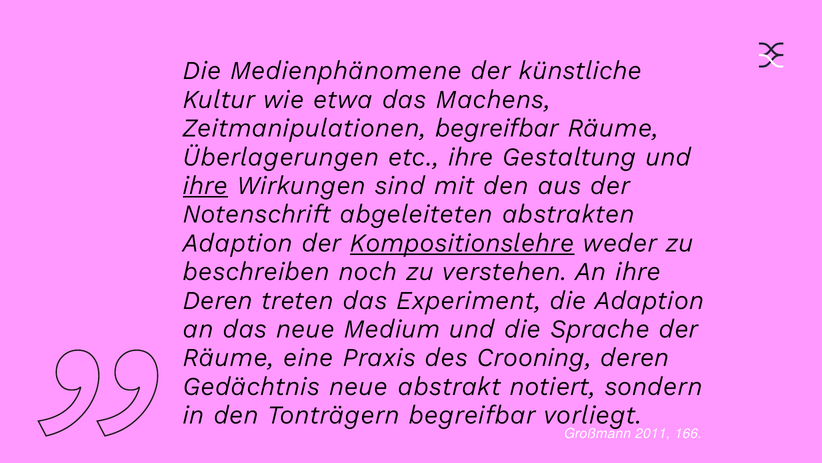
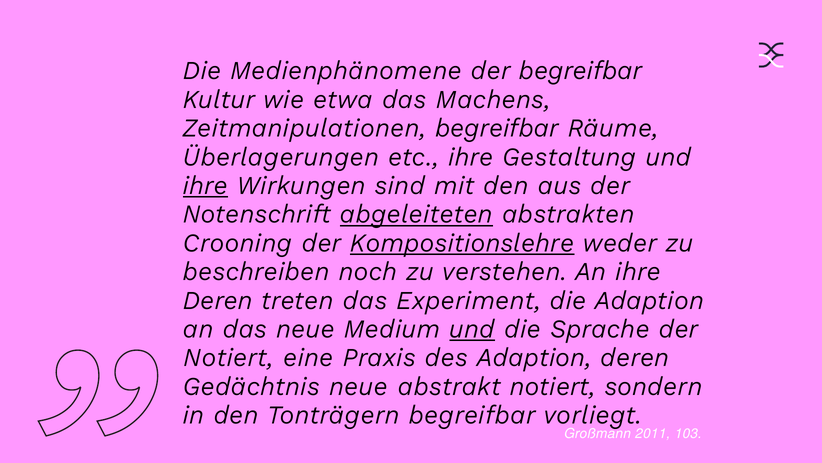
der künstliche: künstliche -> begreifbar
abgeleiteten underline: none -> present
Adaption at (238, 243): Adaption -> Crooning
und at (472, 329) underline: none -> present
Räume at (229, 358): Räume -> Notiert
des Crooning: Crooning -> Adaption
166: 166 -> 103
